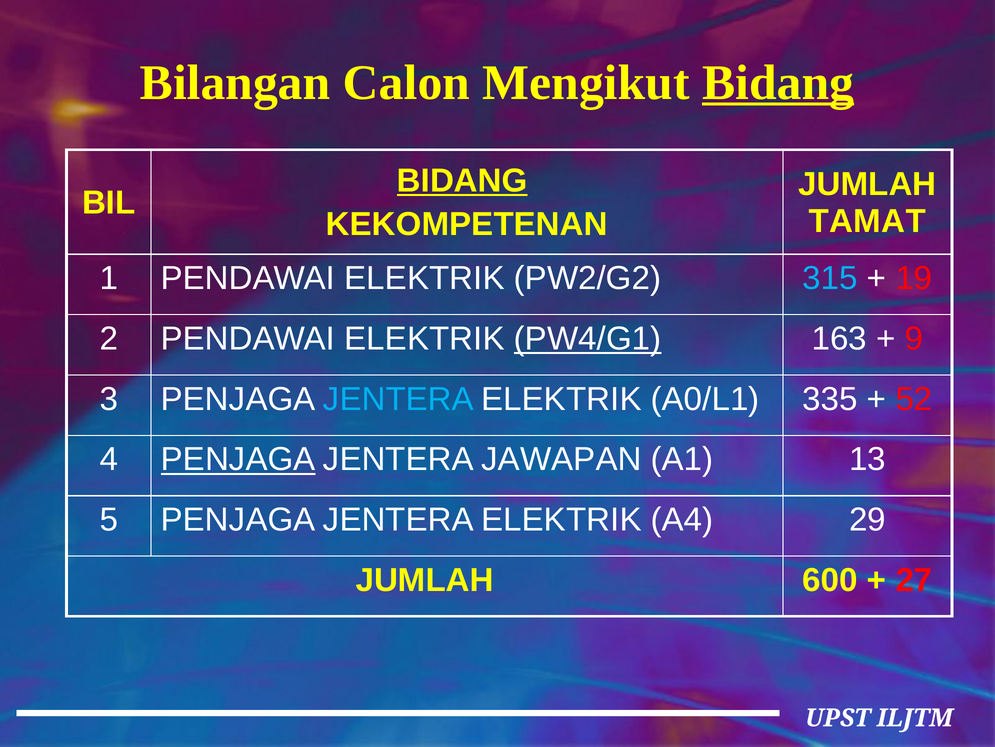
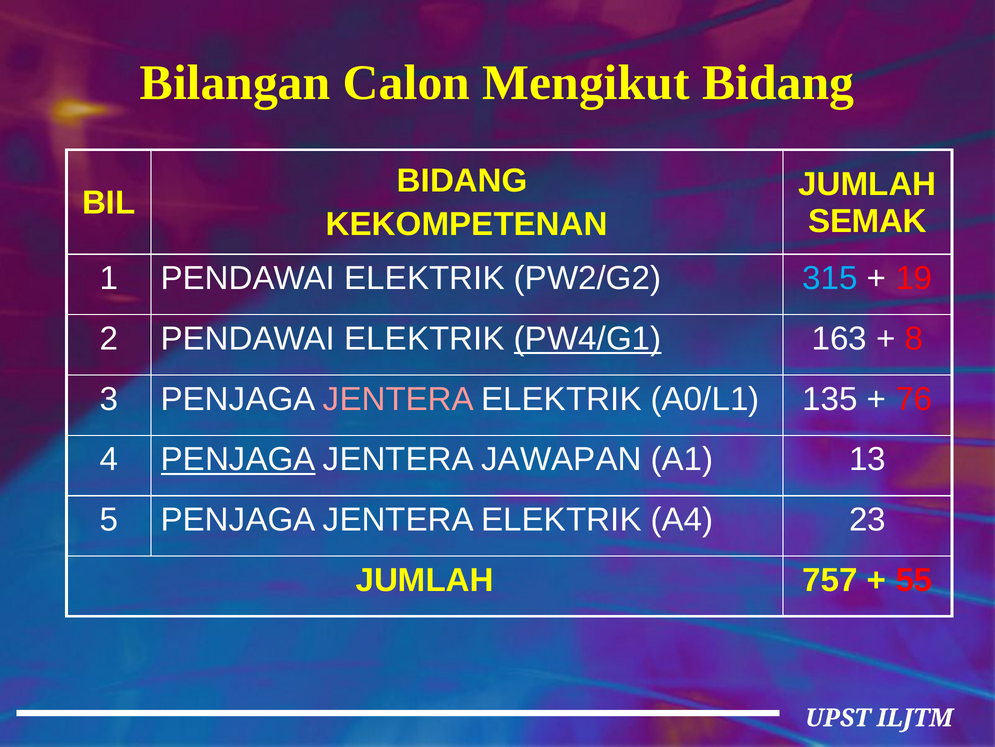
Bidang at (778, 83) underline: present -> none
BIDANG at (462, 181) underline: present -> none
TAMAT: TAMAT -> SEMAK
9: 9 -> 8
JENTERA at (398, 399) colour: light blue -> pink
335: 335 -> 135
52: 52 -> 76
29: 29 -> 23
600: 600 -> 757
27: 27 -> 55
